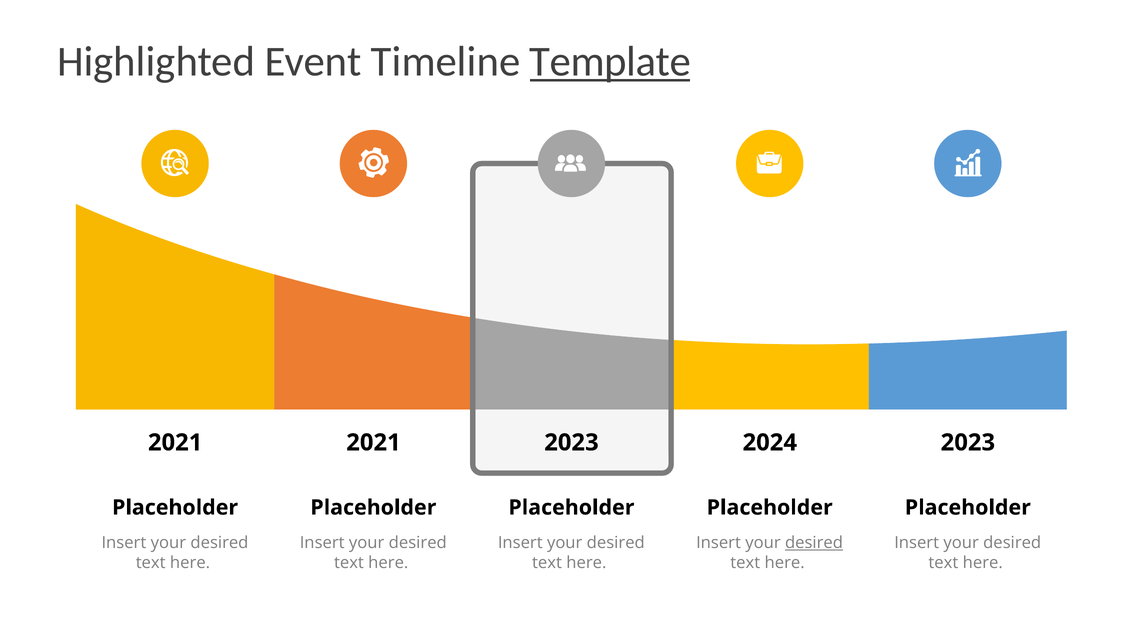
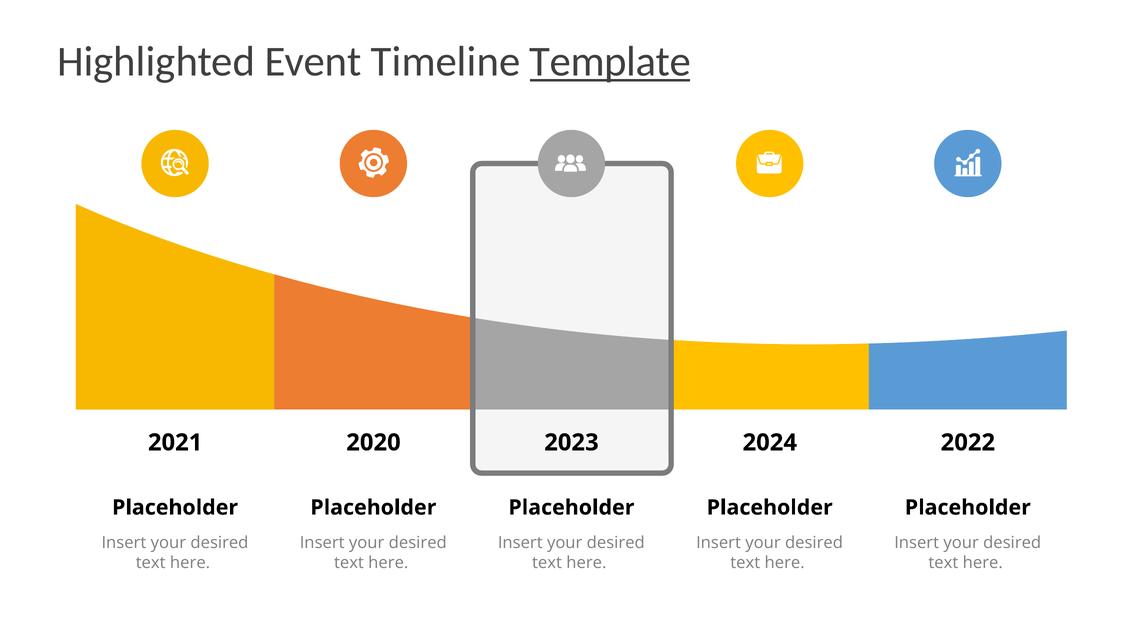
2021 2021: 2021 -> 2020
2024 2023: 2023 -> 2022
desired at (814, 543) underline: present -> none
